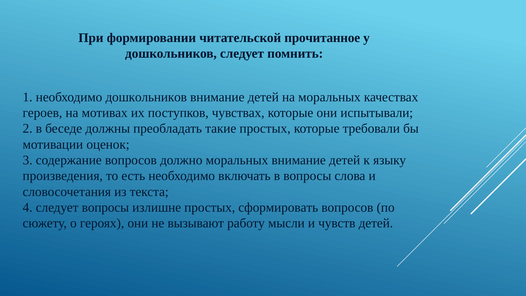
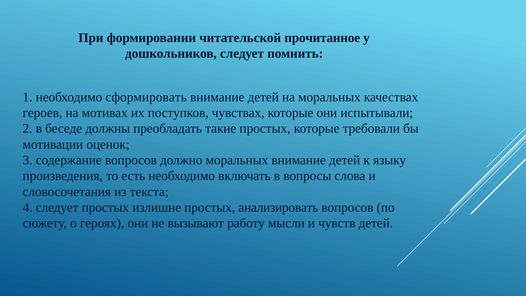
необходимо дошкольников: дошкольников -> сформировать
следует вопросы: вопросы -> простых
сформировать: сформировать -> анализировать
